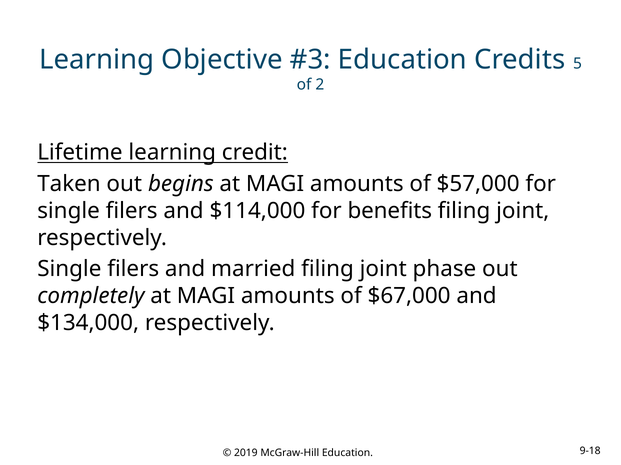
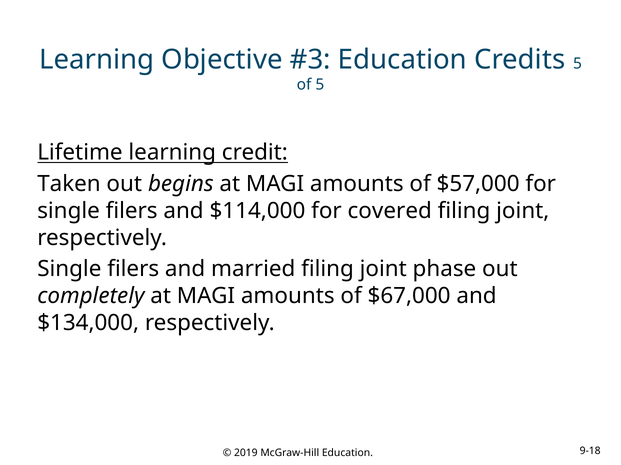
of 2: 2 -> 5
benefits: benefits -> covered
